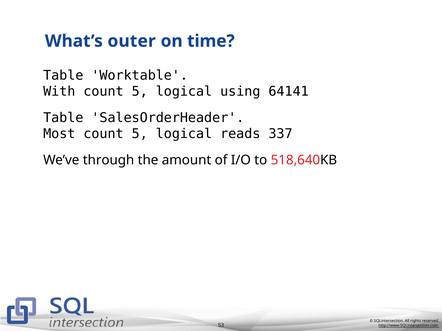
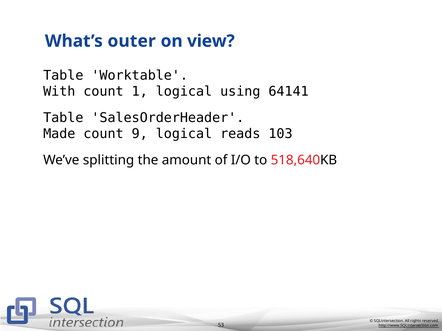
time: time -> view
5 at (140, 92): 5 -> 1
Most: Most -> Made
5 at (140, 134): 5 -> 9
337: 337 -> 103
through: through -> splitting
